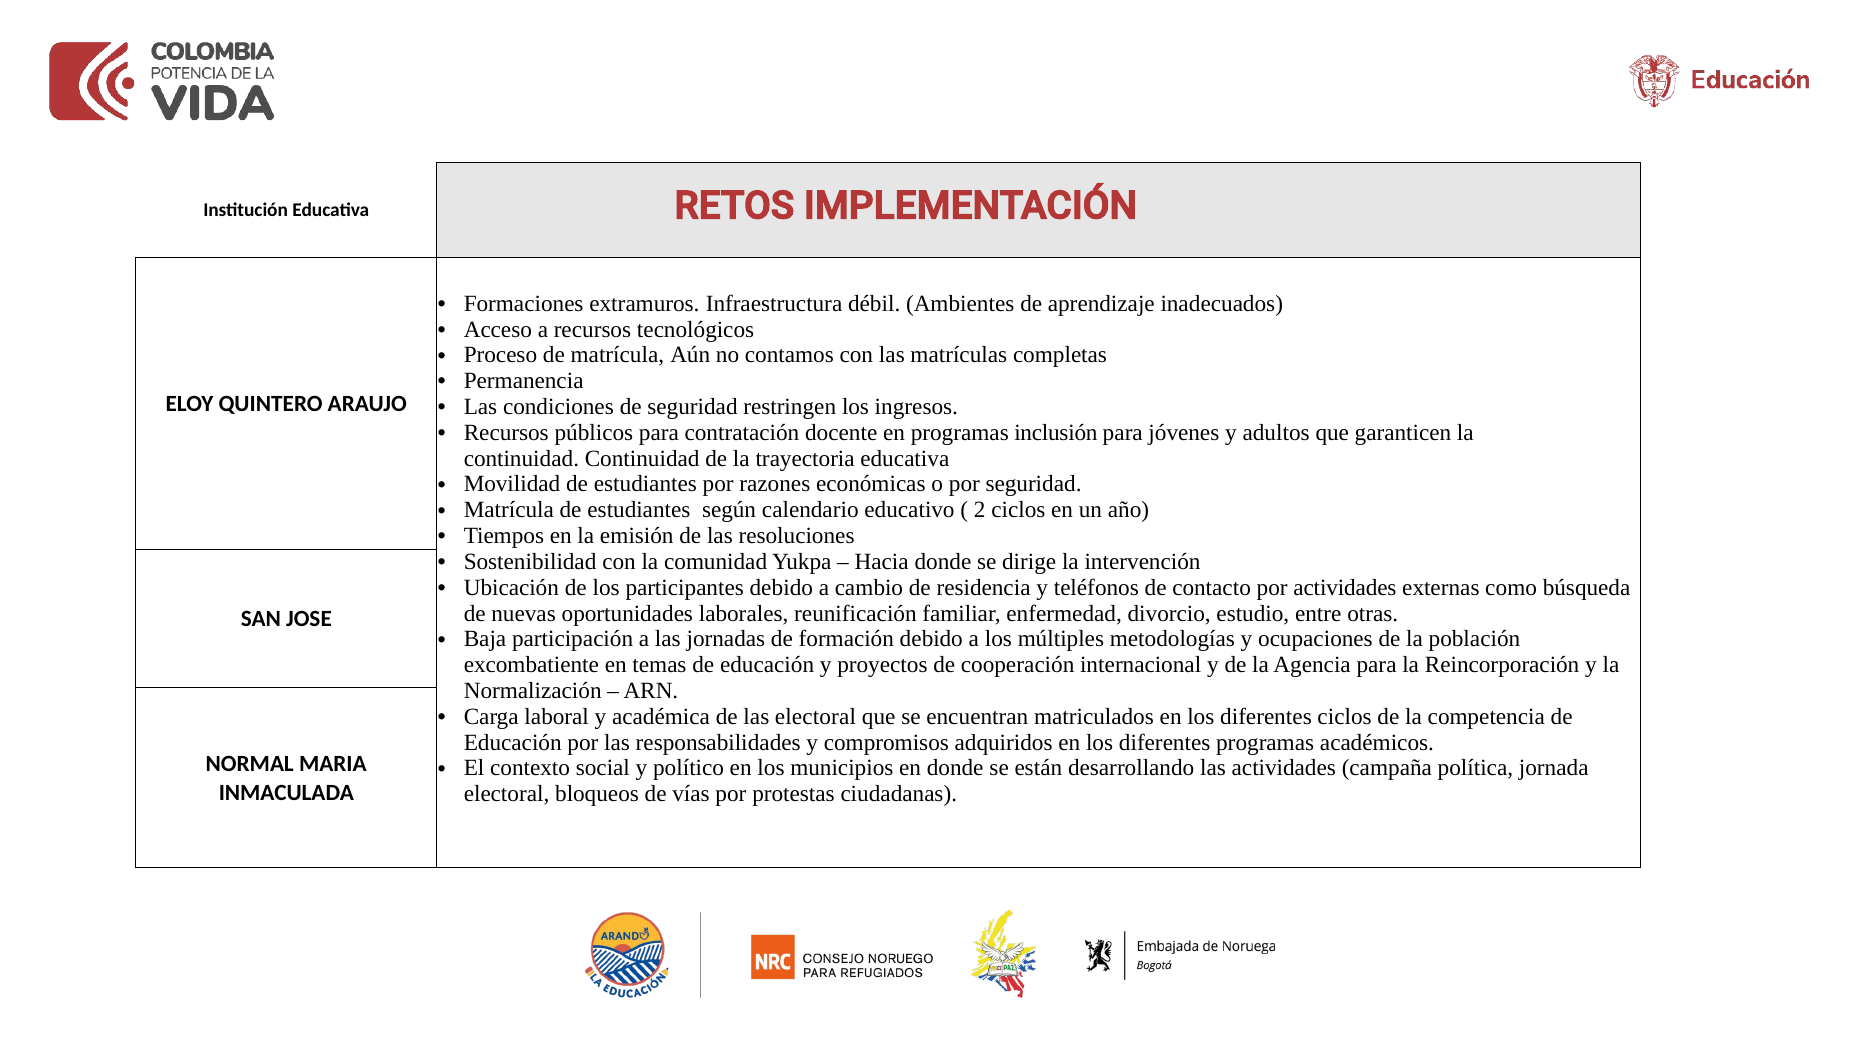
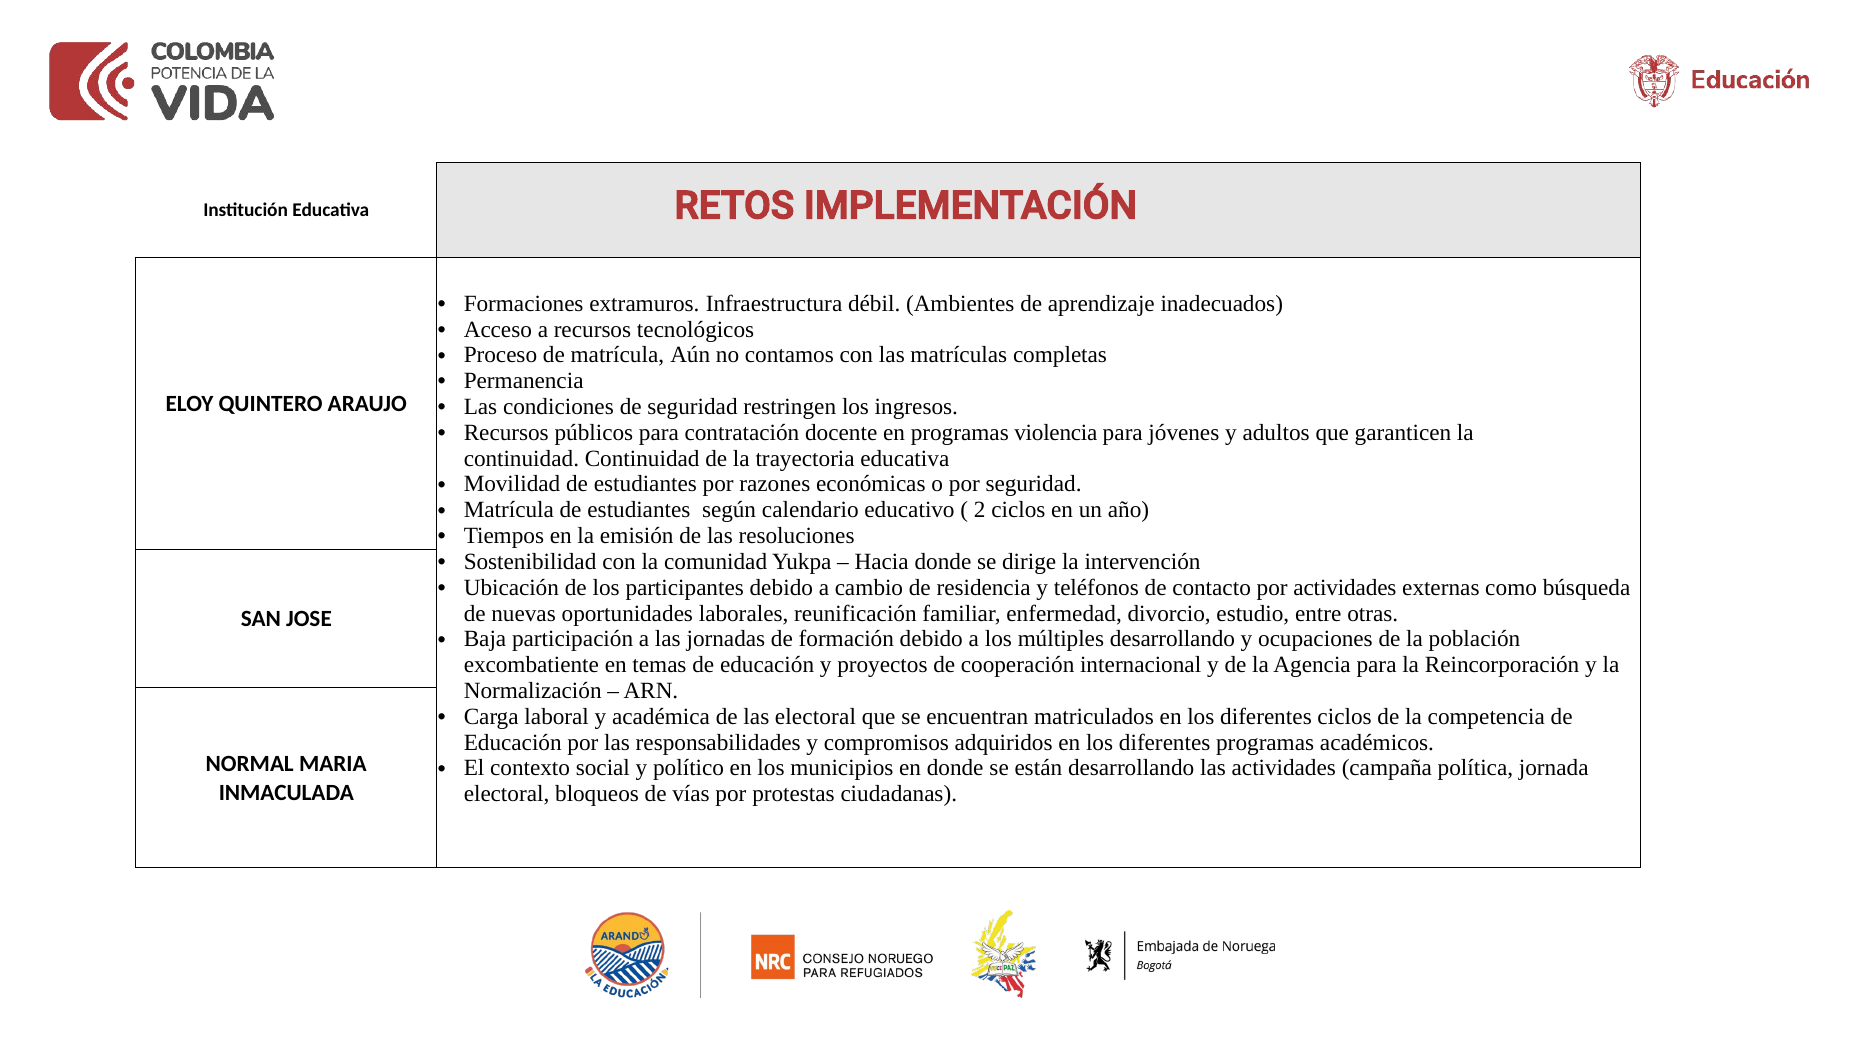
inclusión: inclusión -> violencia
múltiples metodologías: metodologías -> desarrollando
